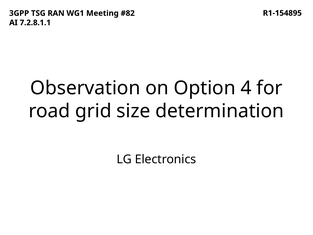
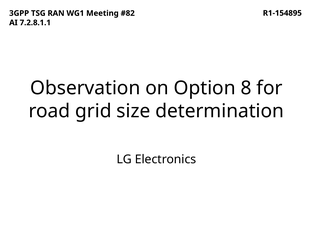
4: 4 -> 8
